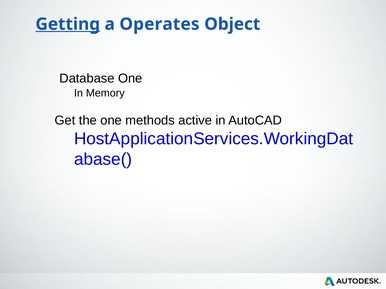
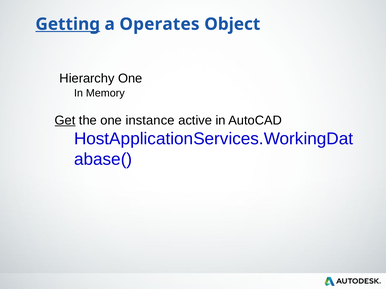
Database: Database -> Hierarchy
Get underline: none -> present
methods: methods -> instance
